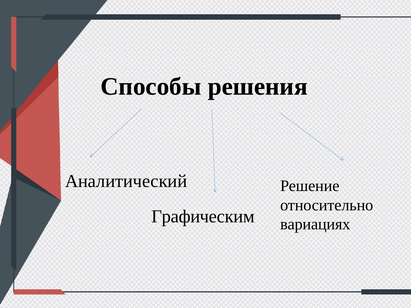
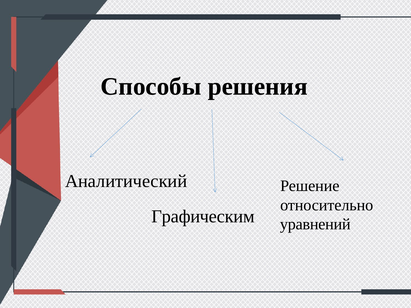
вариациях: вариациях -> уравнений
